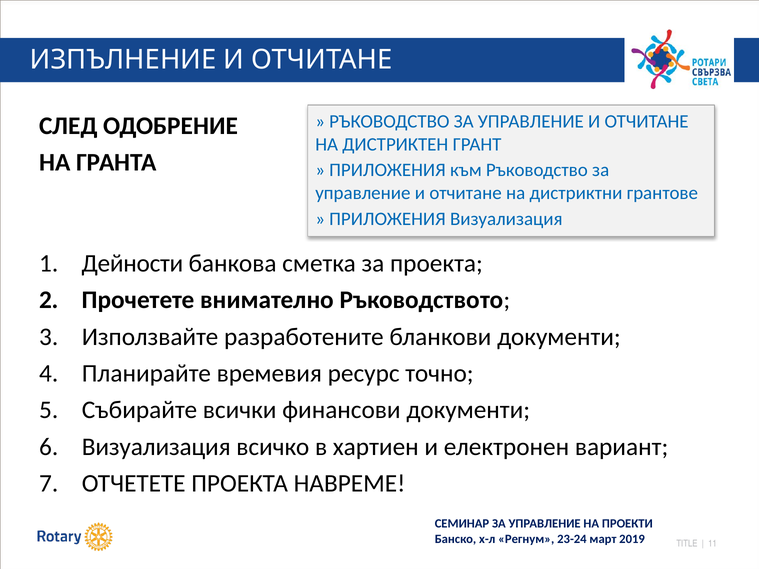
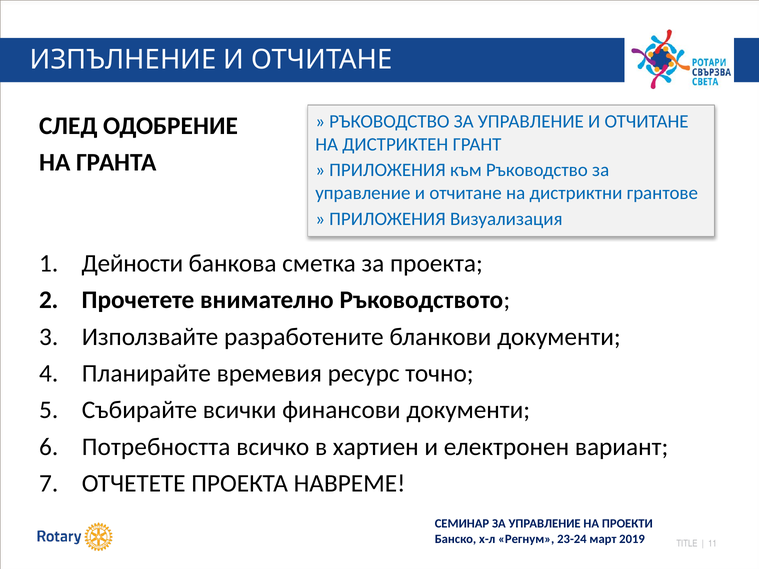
Визуализация at (156, 447): Визуализация -> Потребността
